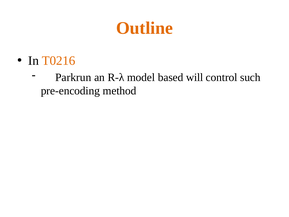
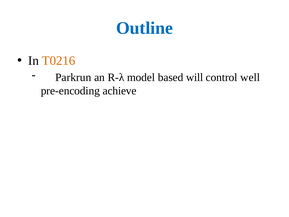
Outline colour: orange -> blue
such: such -> well
method: method -> achieve
